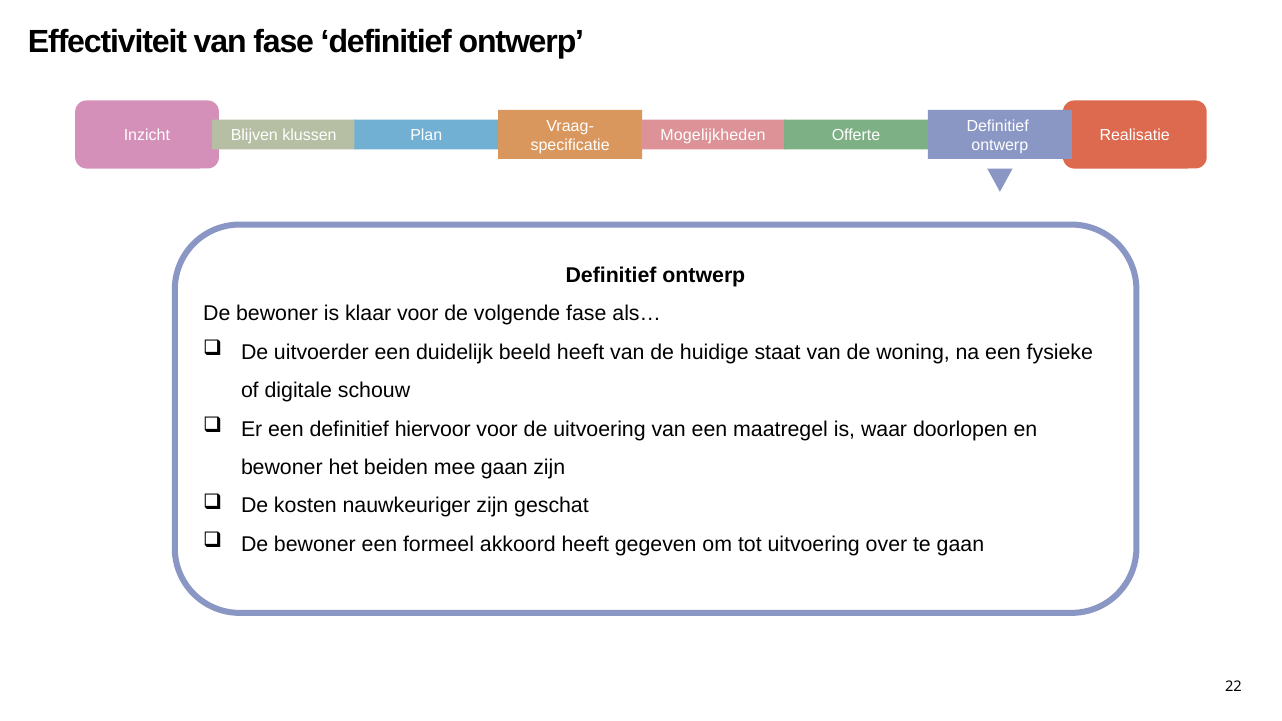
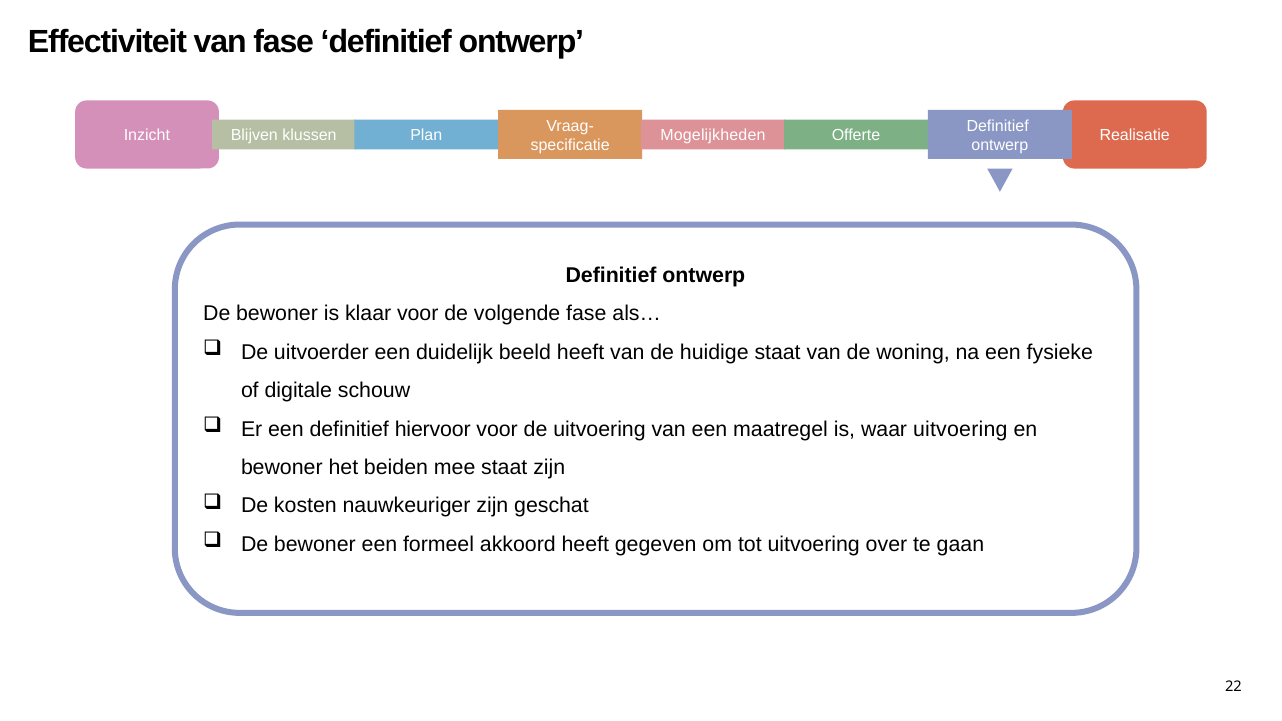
waar doorlopen: doorlopen -> uitvoering
mee gaan: gaan -> staat
